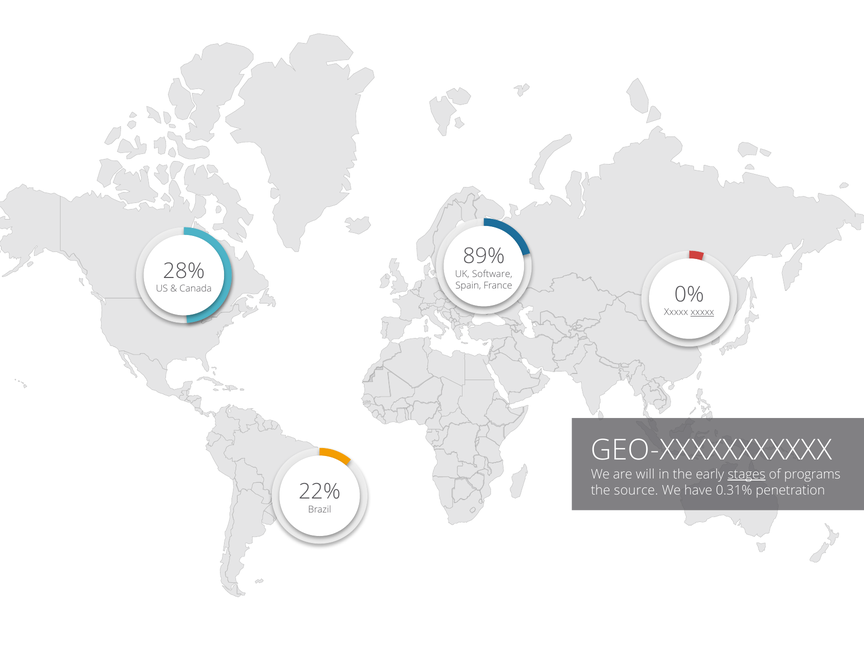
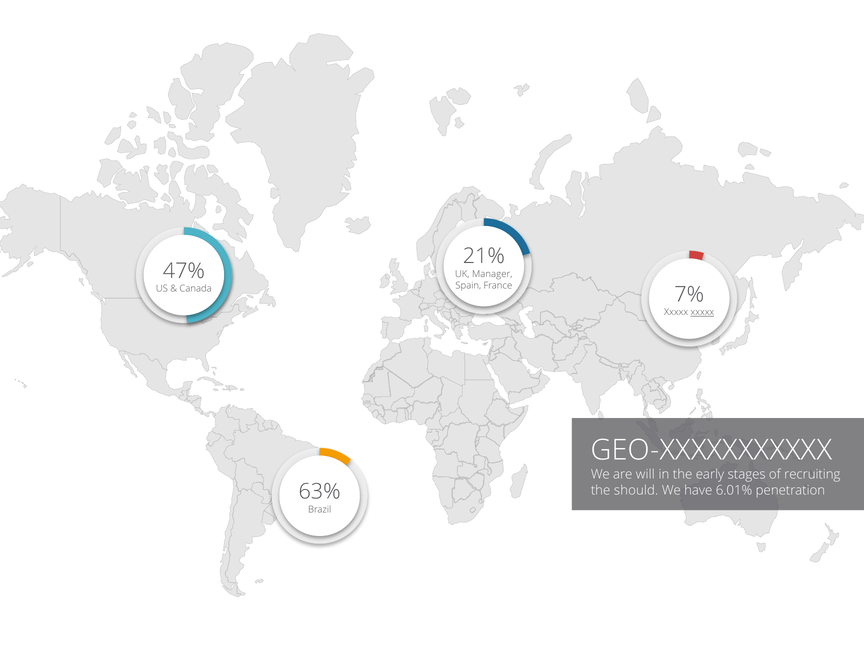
89%: 89% -> 21%
28%: 28% -> 47%
Software: Software -> Manager
0%: 0% -> 7%
stages underline: present -> none
programs: programs -> recruiting
22%: 22% -> 63%
source: source -> should
0.31%: 0.31% -> 6.01%
